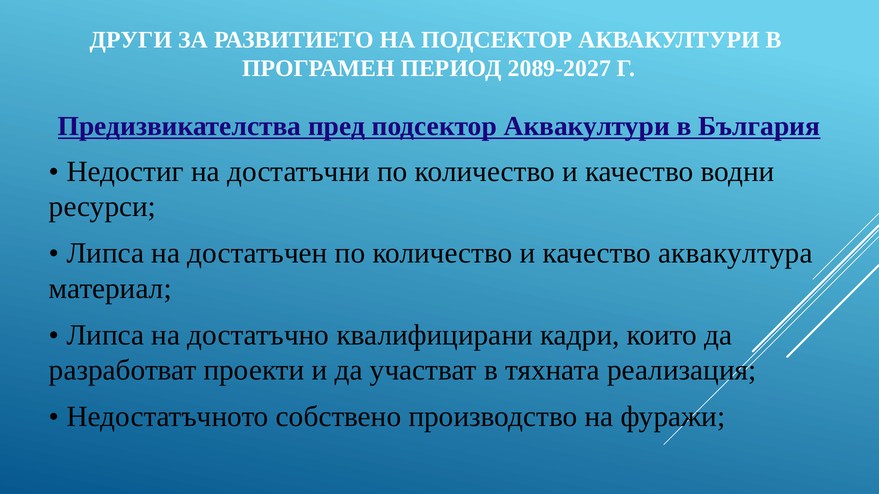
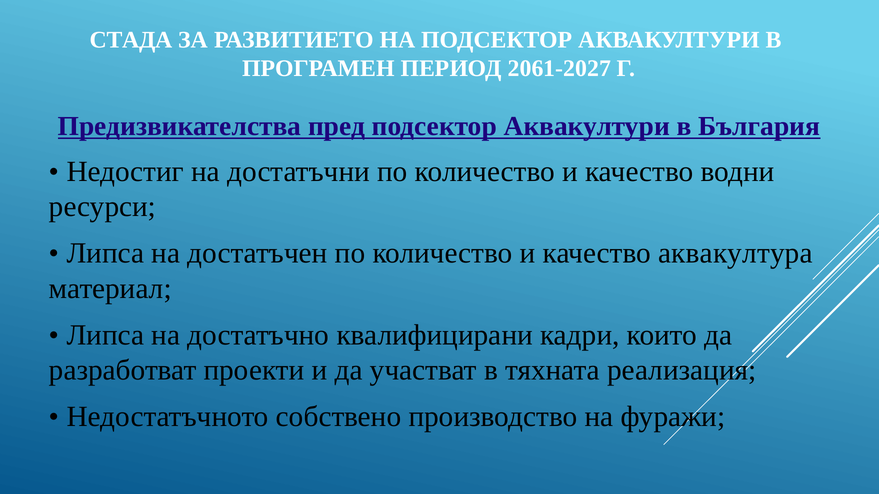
ДРУГИ: ДРУГИ -> СТАДА
2089-2027: 2089-2027 -> 2061-2027
